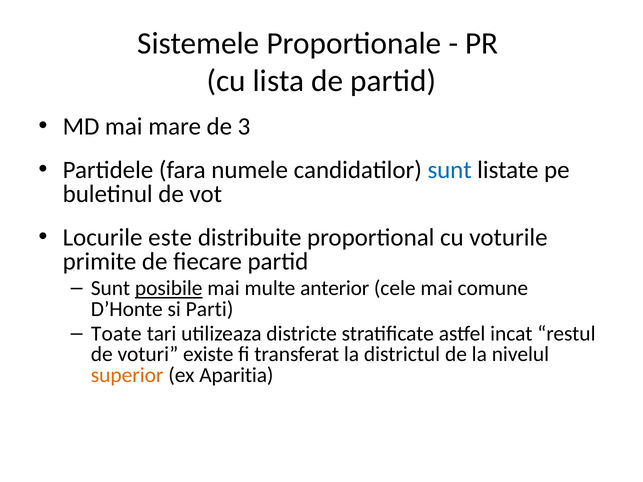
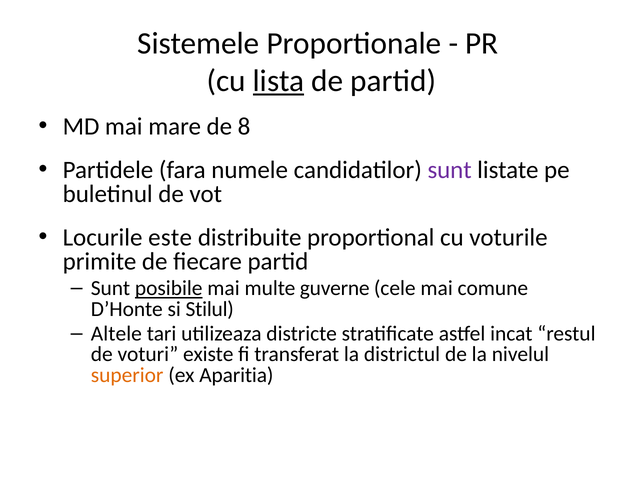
lista underline: none -> present
3: 3 -> 8
sunt at (450, 170) colour: blue -> purple
anterior: anterior -> guverne
Parti: Parti -> Stilul
Toate: Toate -> Altele
